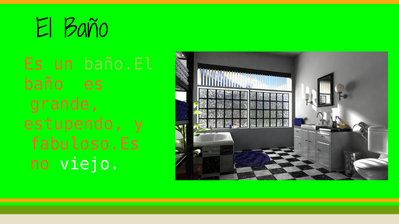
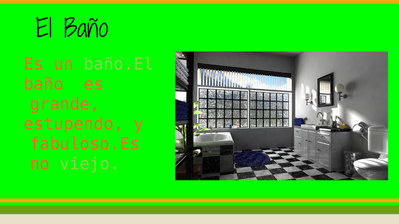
viejo colour: white -> light green
